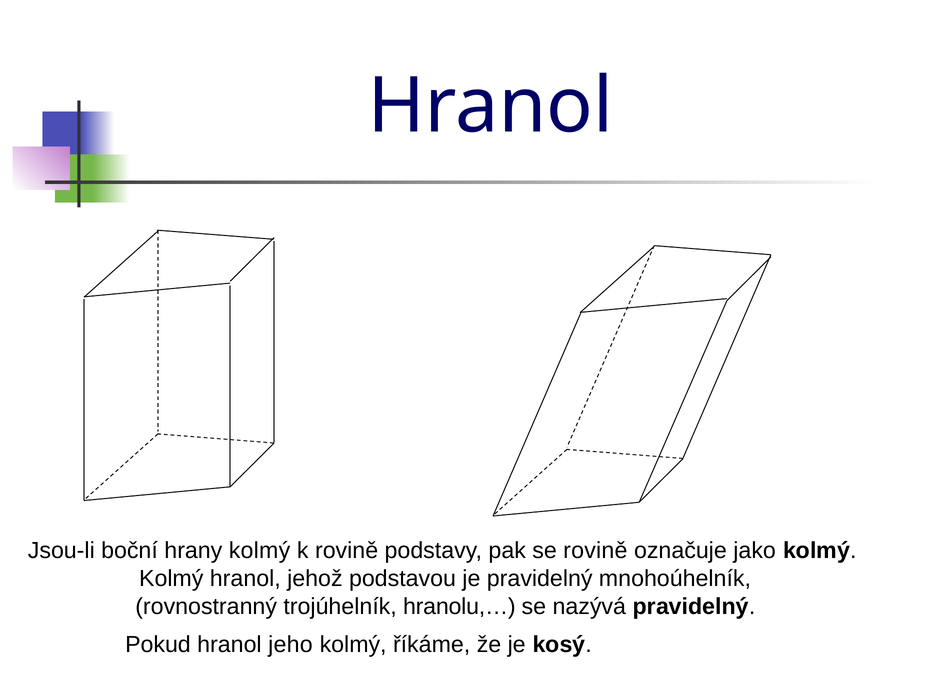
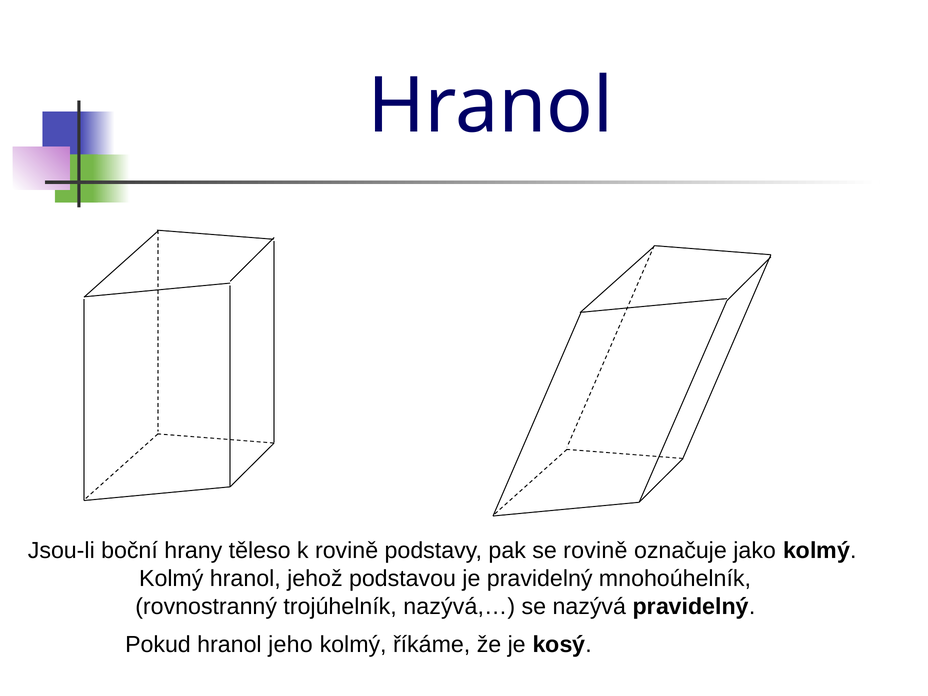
hrany kolmý: kolmý -> těleso
hranolu,…: hranolu,… -> nazývá,…
